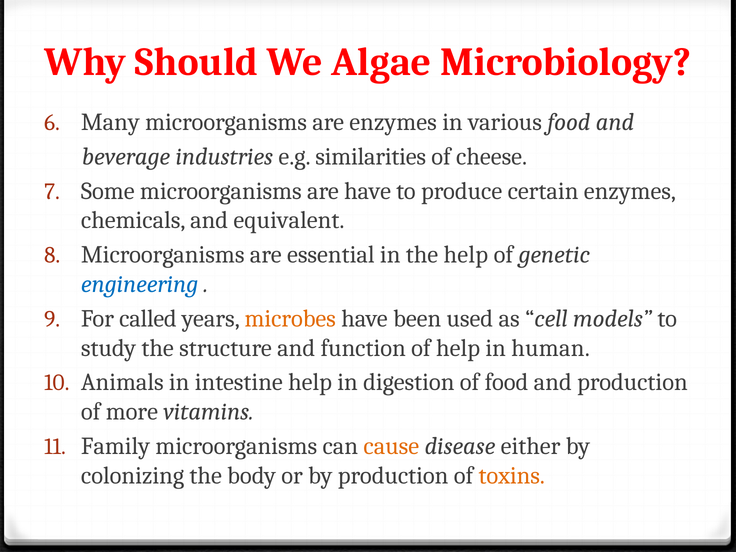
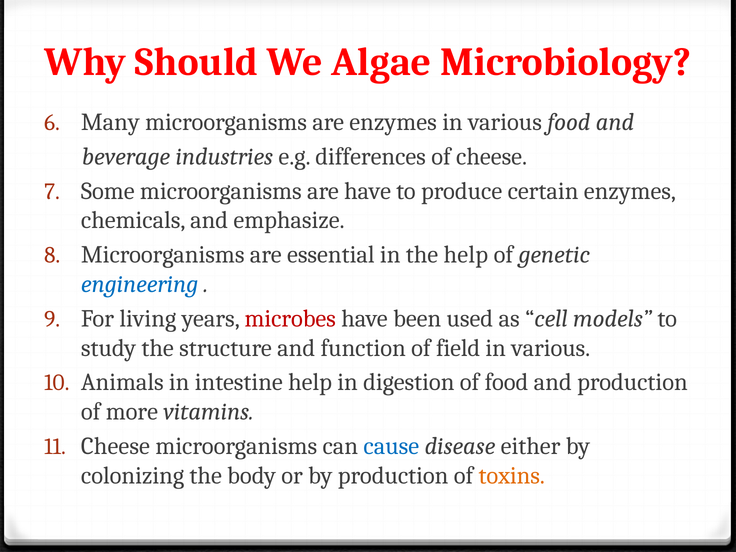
similarities: similarities -> differences
equivalent: equivalent -> emphasize
called: called -> living
microbes colour: orange -> red
of help: help -> field
human at (551, 348): human -> various
Family at (116, 446): Family -> Cheese
cause colour: orange -> blue
